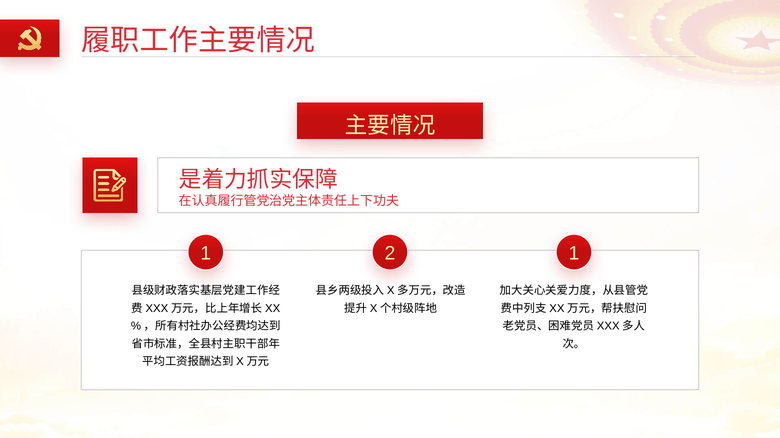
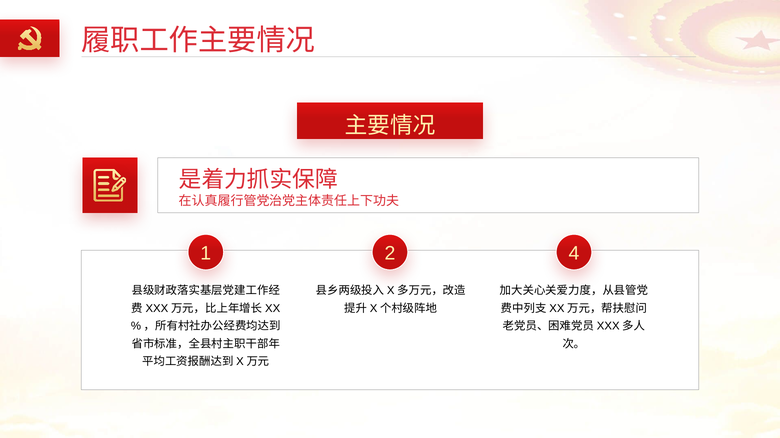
2 1: 1 -> 4
